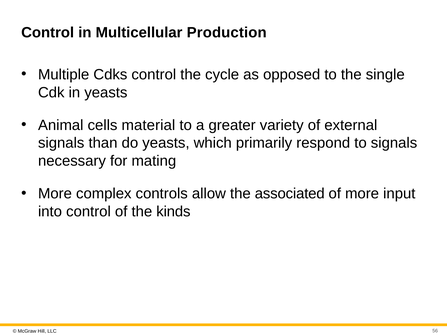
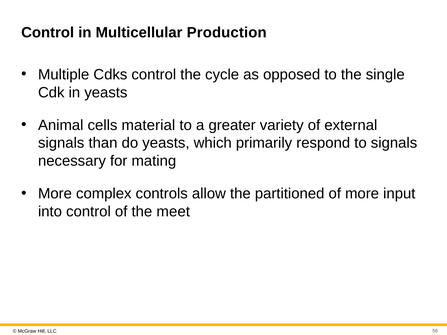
associated: associated -> partitioned
kinds: kinds -> meet
